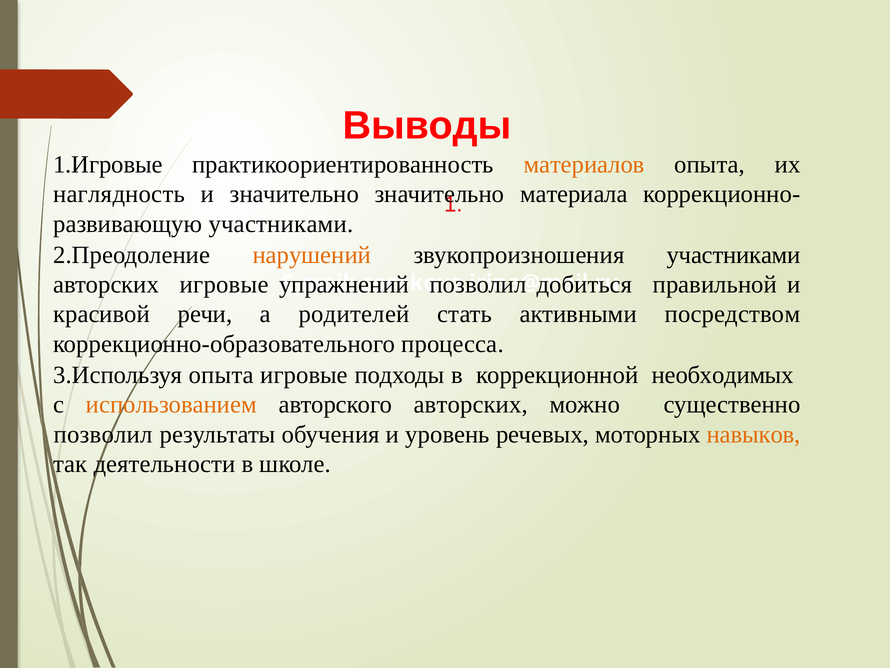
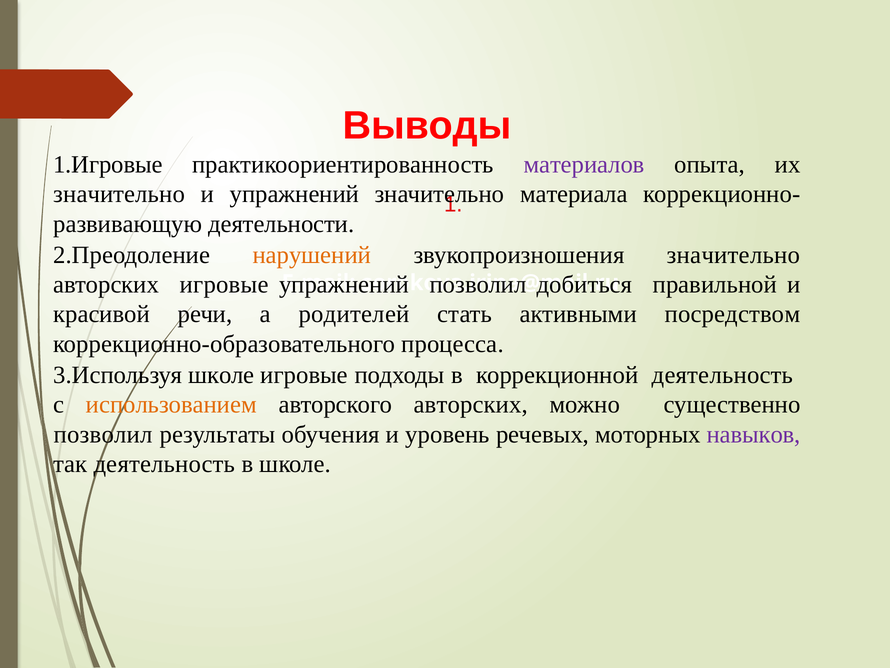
материалов colour: orange -> purple
наглядность at (119, 194): наглядность -> значительно
и значительно: значительно -> упражнений
участниками at (281, 224): участниками -> деятельности
звукопроизношения участниками: участниками -> значительно
3.Используя опыта: опыта -> школе
коррекционной необходимых: необходимых -> деятельность
навыков colour: orange -> purple
так деятельности: деятельности -> деятельность
